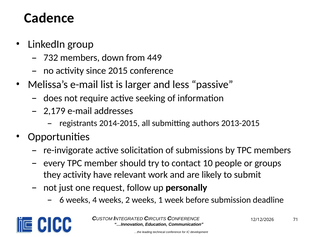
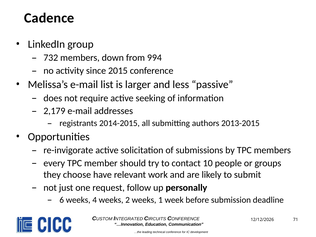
449: 449 -> 994
they activity: activity -> choose
